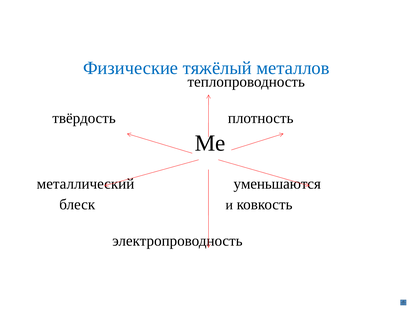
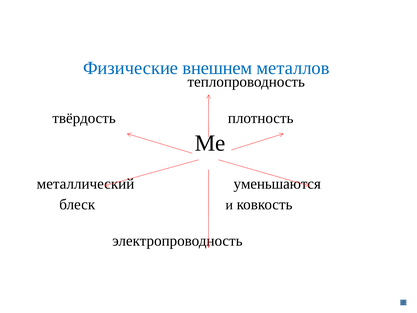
тяжёлый: тяжёлый -> внешнем
